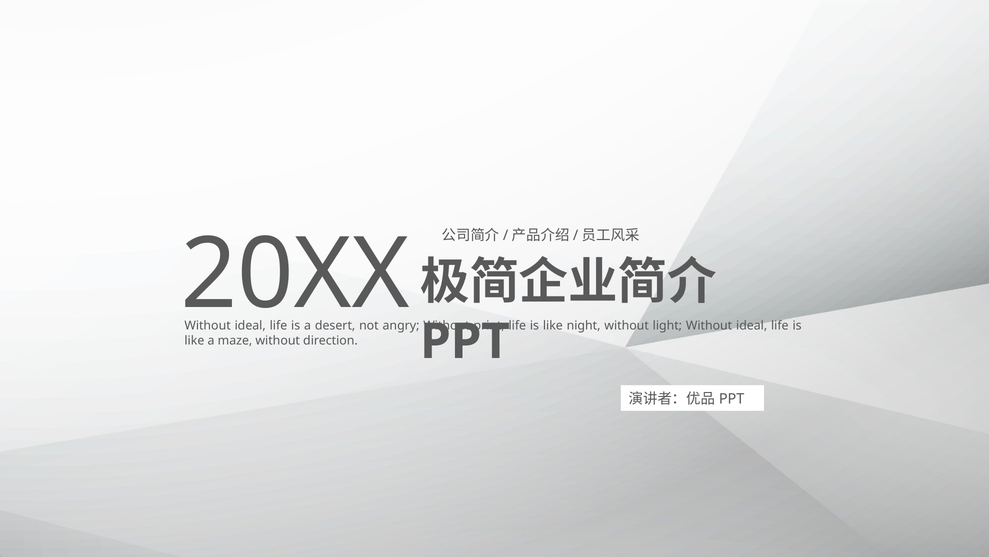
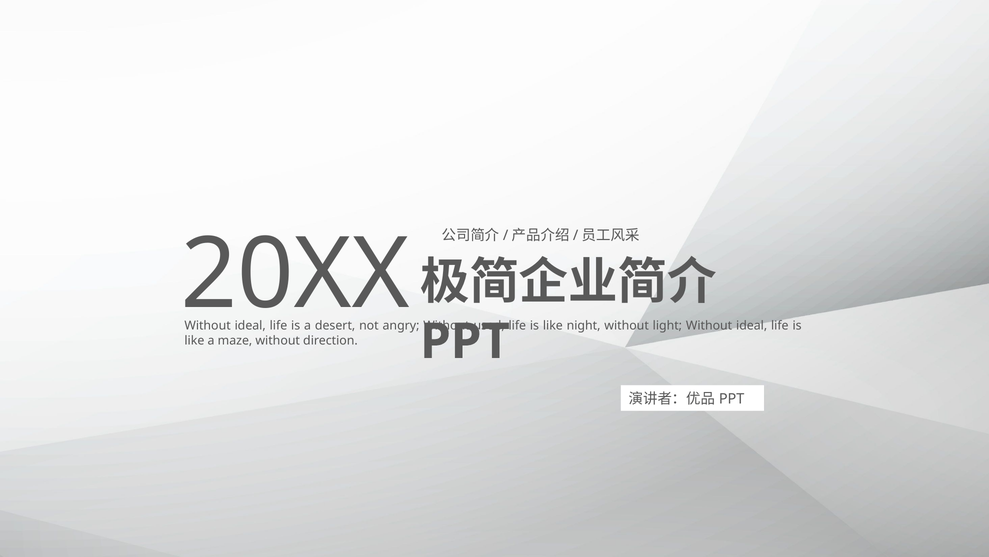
print: print -> used
